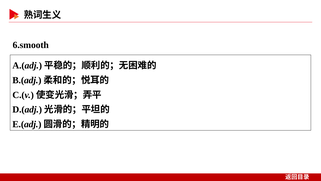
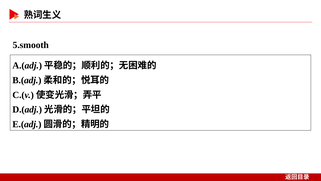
6.smooth: 6.smooth -> 5.smooth
